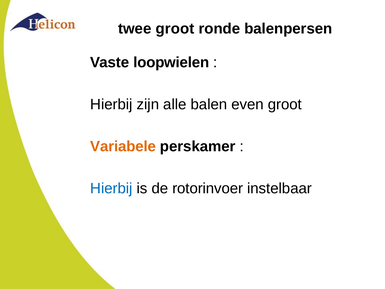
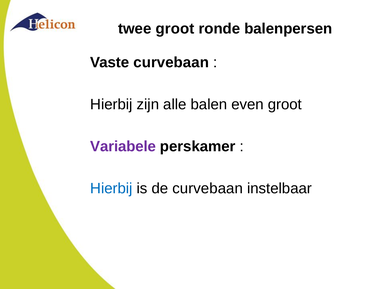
Vaste loopwielen: loopwielen -> curvebaan
Variabele colour: orange -> purple
de rotorinvoer: rotorinvoer -> curvebaan
